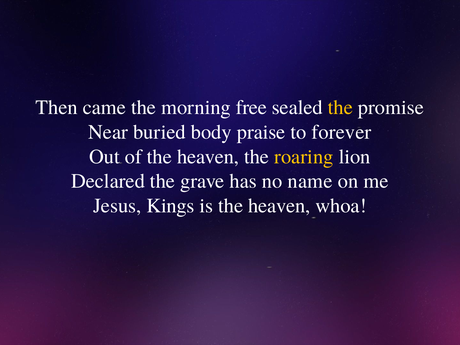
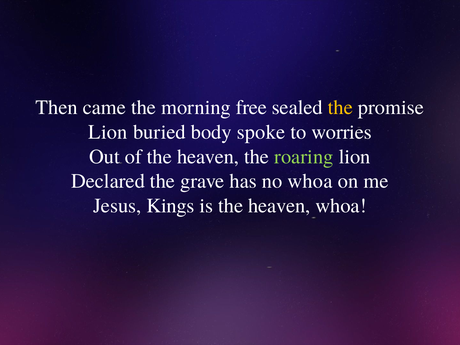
Near at (108, 132): Near -> Lion
praise: praise -> spoke
forever: forever -> worries
roaring colour: yellow -> light green
no name: name -> whoa
